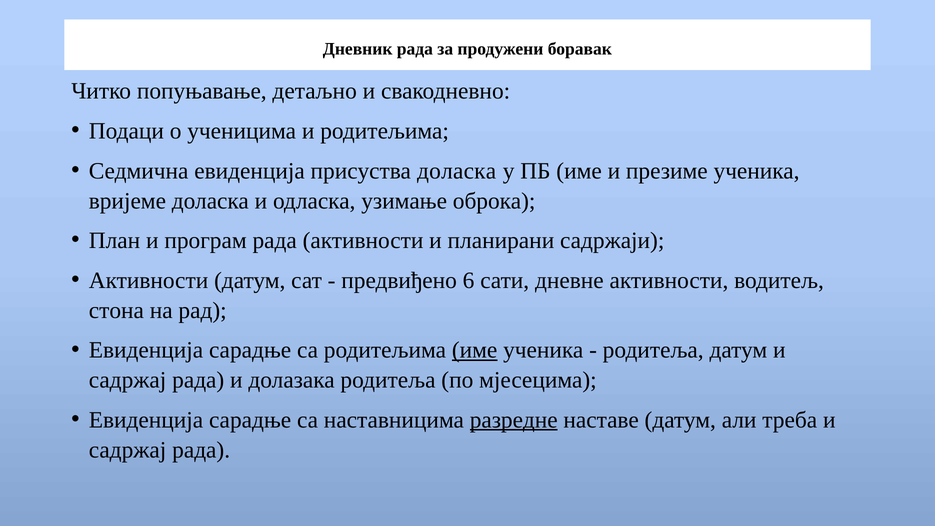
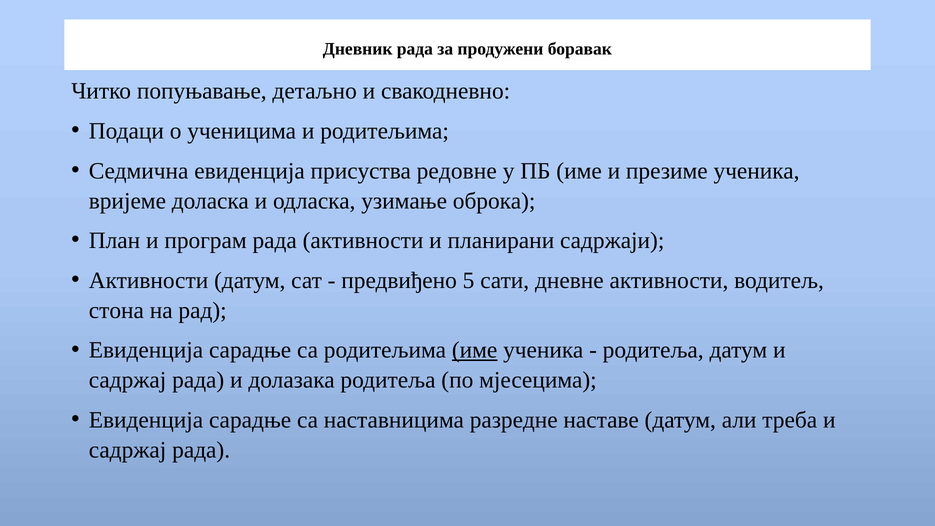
присуства доласка: доласка -> редовне
6: 6 -> 5
разредне underline: present -> none
